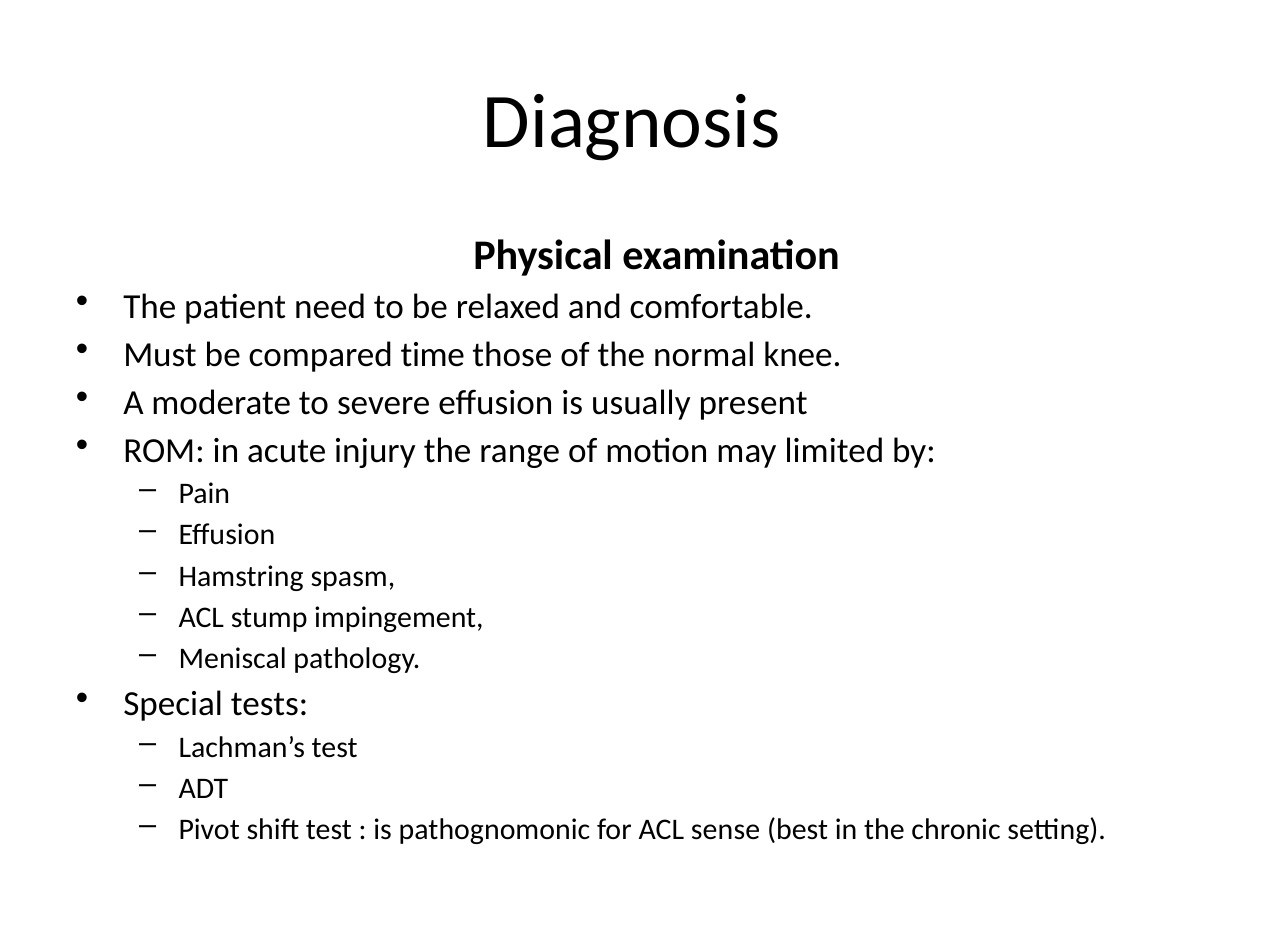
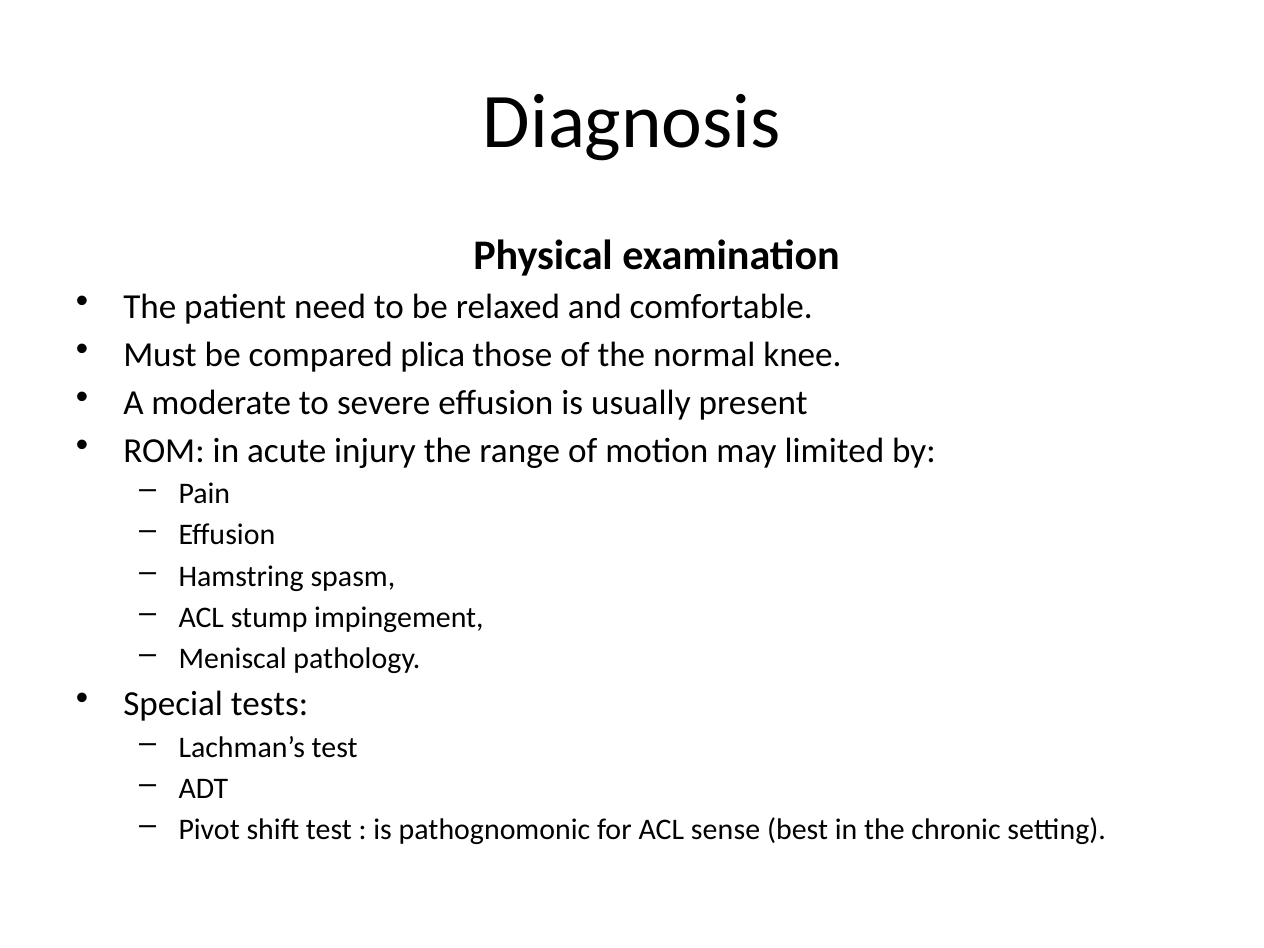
time: time -> plica
